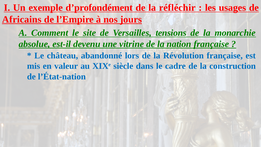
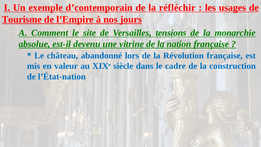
d’profondément: d’profondément -> d’contemporain
Africains: Africains -> Tourisme
